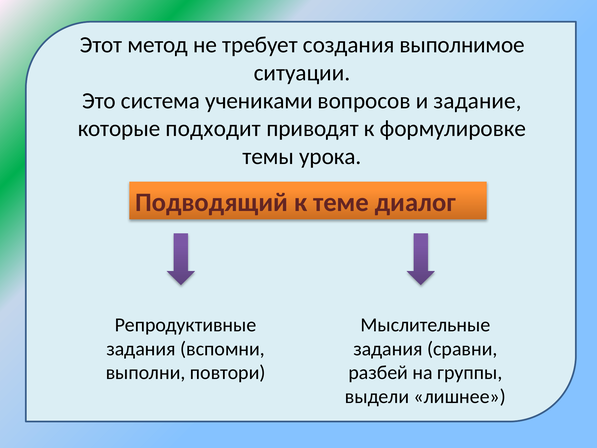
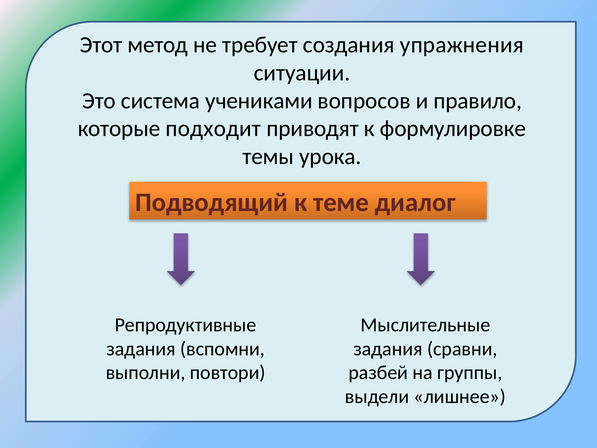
выполнимое: выполнимое -> упражнения
задание: задание -> правило
